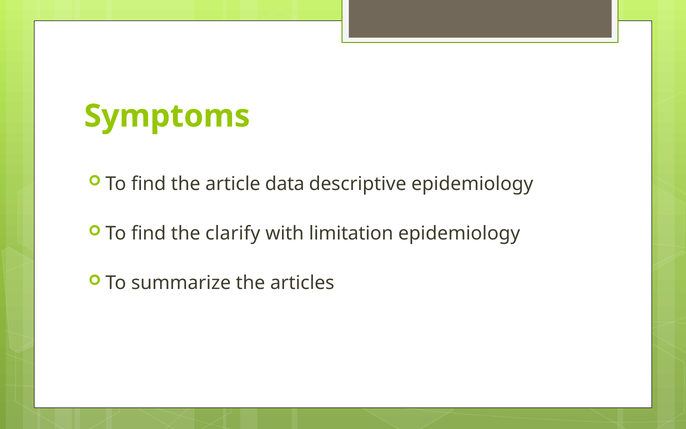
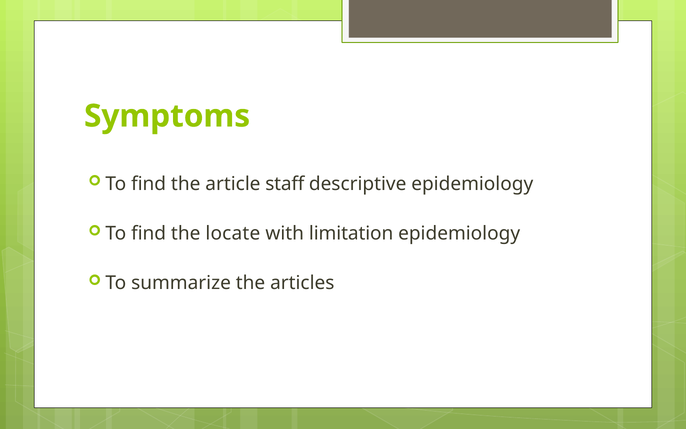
data: data -> staff
clarify: clarify -> locate
